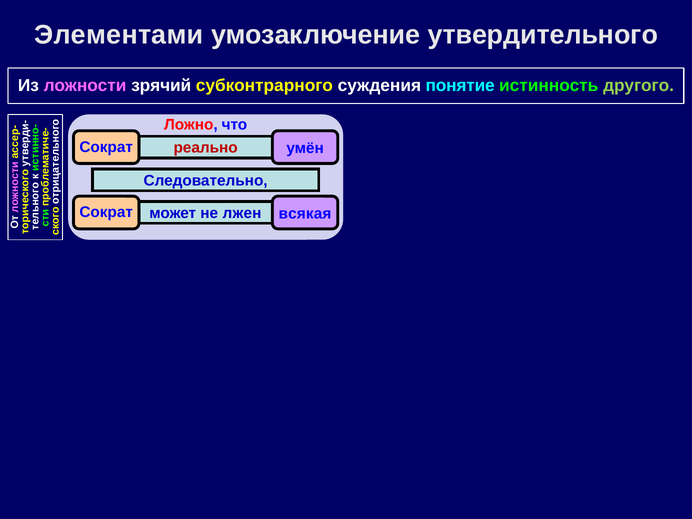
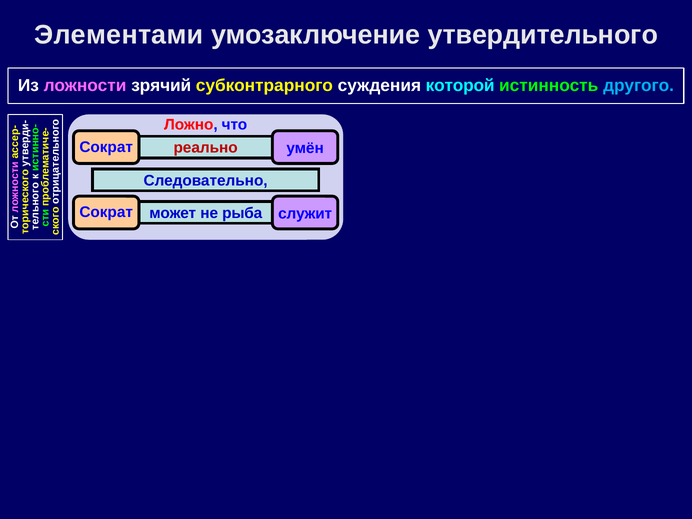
понятие: понятие -> которой
другого colour: light green -> light blue
всякая: всякая -> служит
лжен: лжен -> рыба
